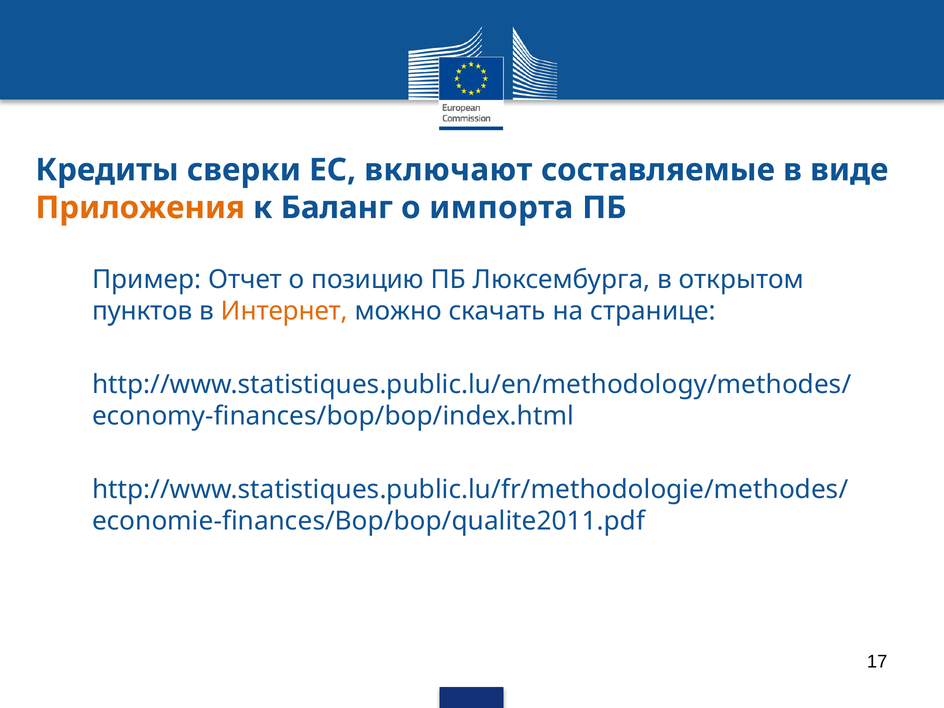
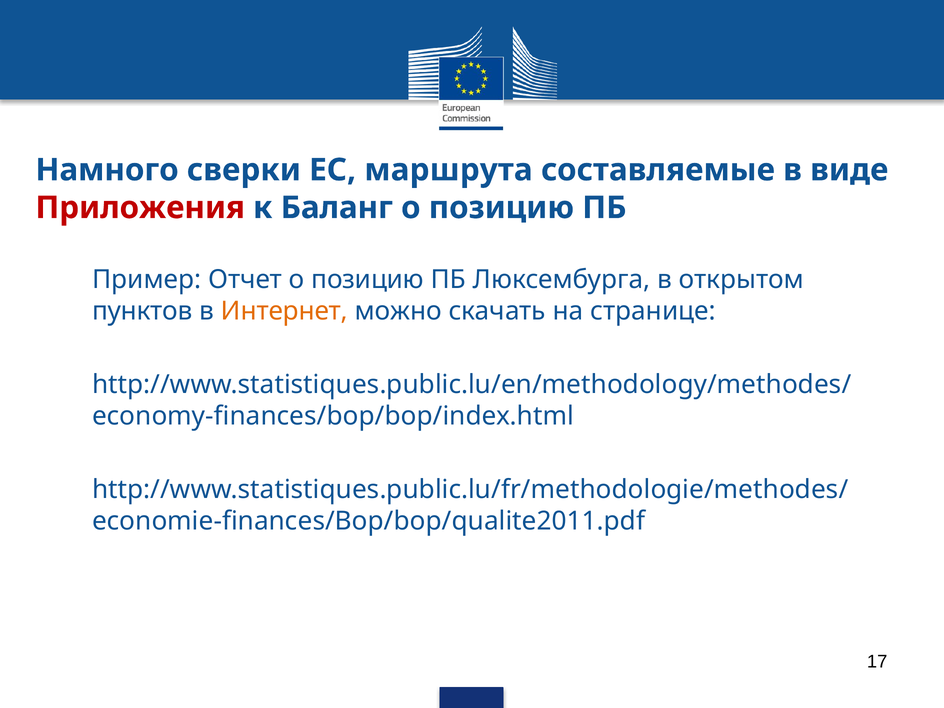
Кредиты: Кредиты -> Намного
включают: включают -> маршрута
Приложения colour: orange -> red
импорта at (501, 208): импорта -> позицию
